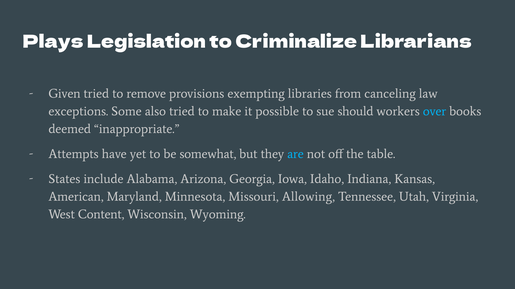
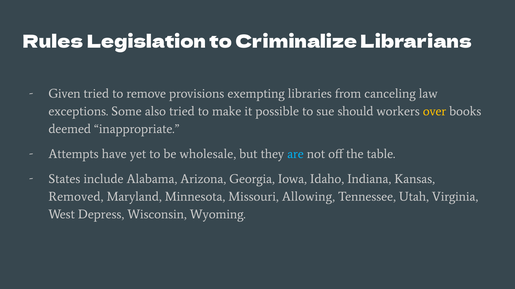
Plays: Plays -> Rules
over colour: light blue -> yellow
somewhat: somewhat -> wholesale
American: American -> Removed
Content: Content -> Depress
